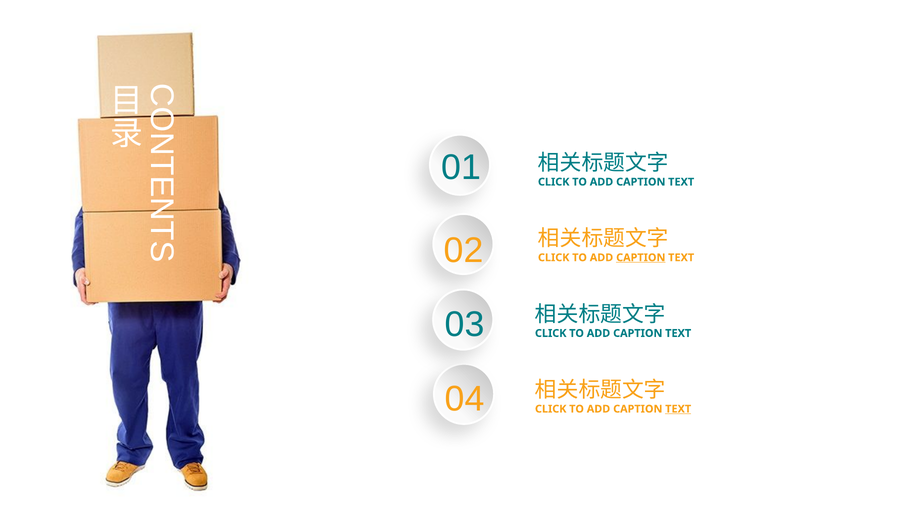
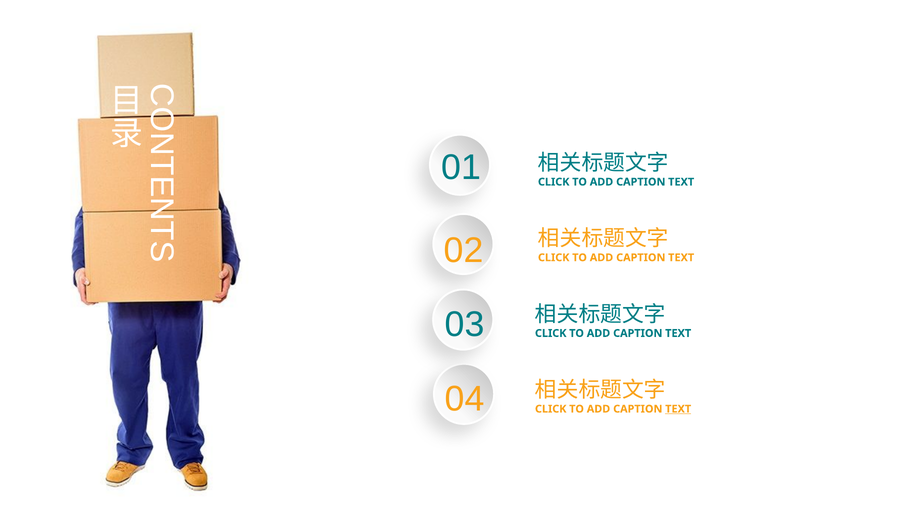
CAPTION at (641, 258) underline: present -> none
